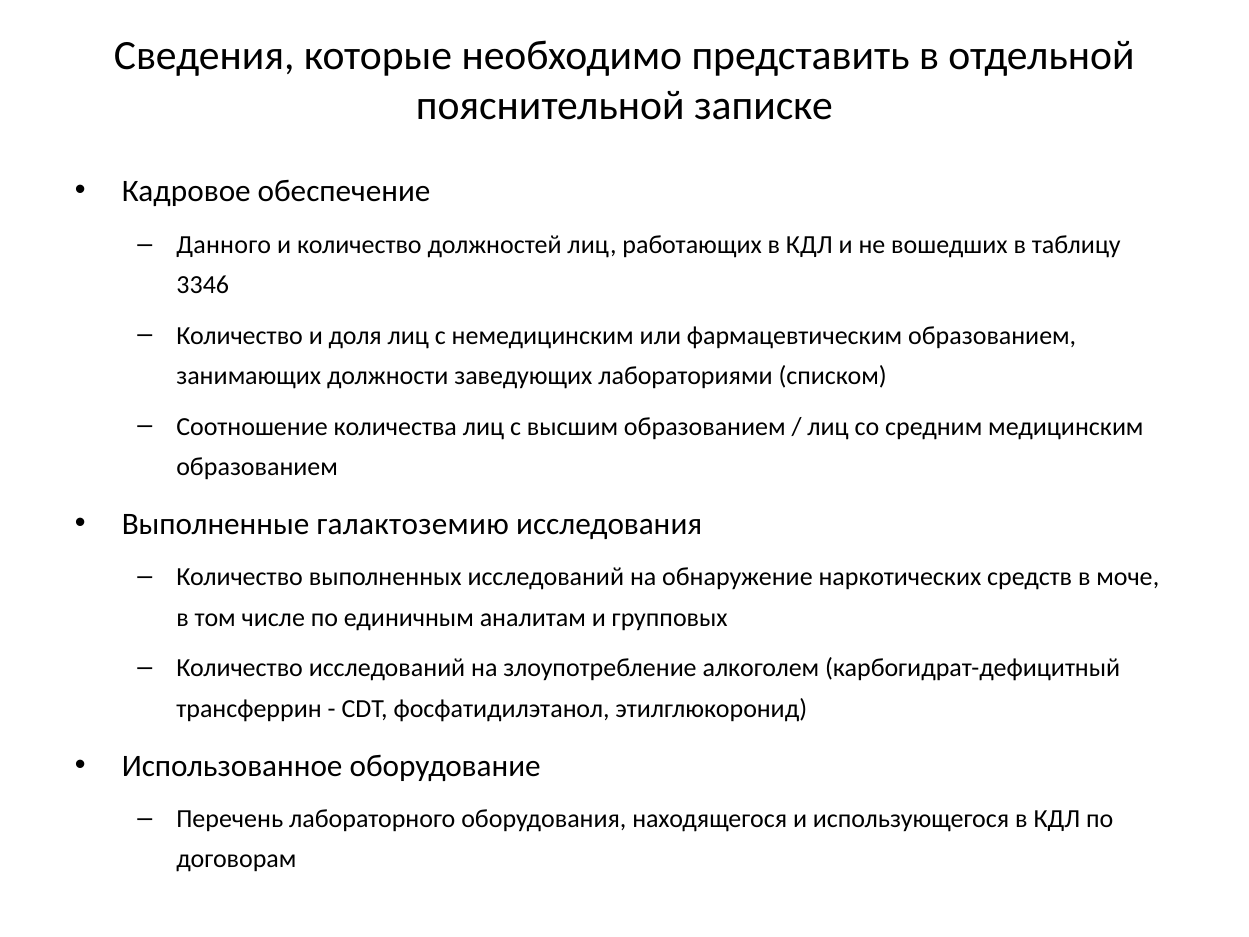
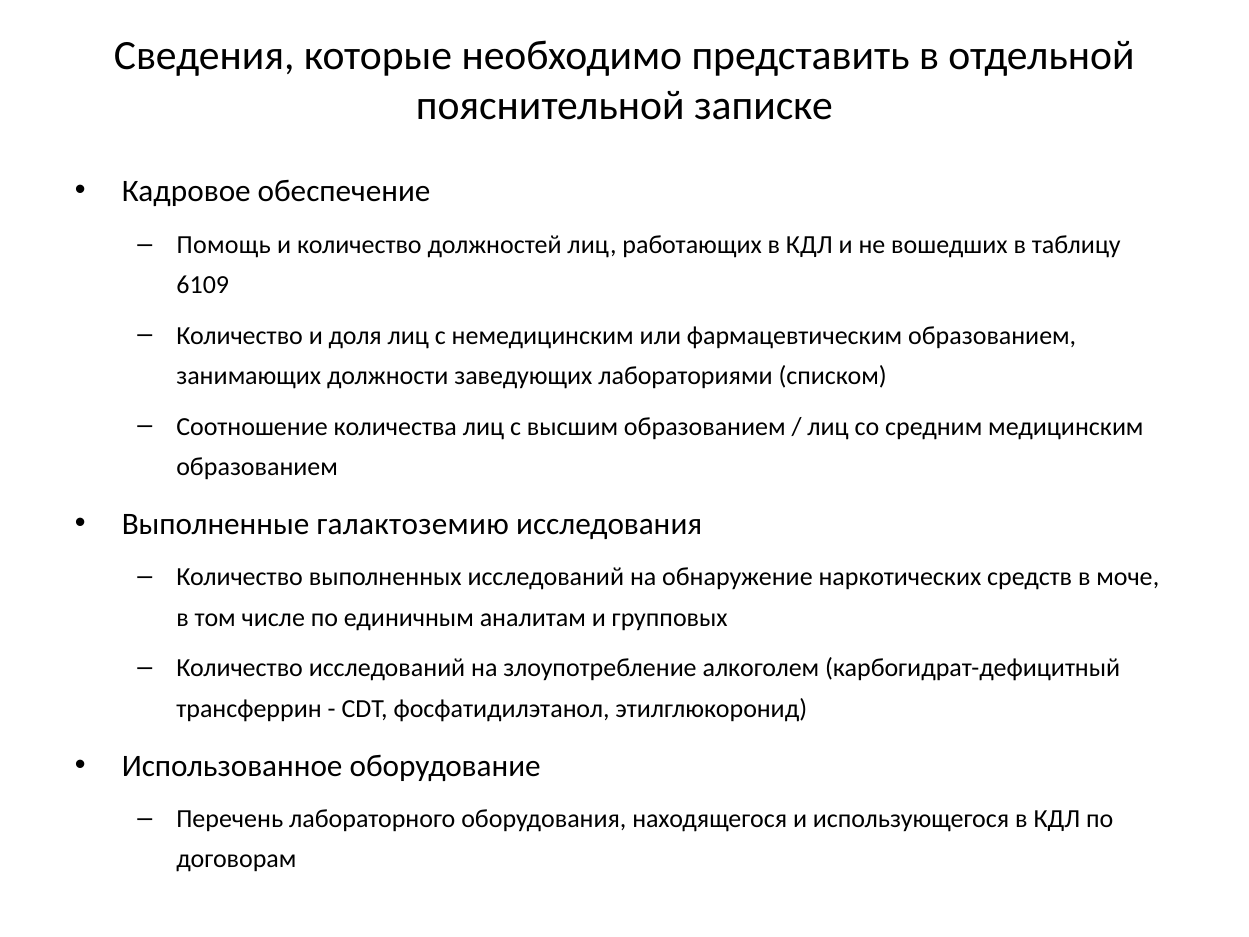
Данного: Данного -> Помощь
3346: 3346 -> 6109
